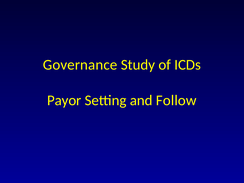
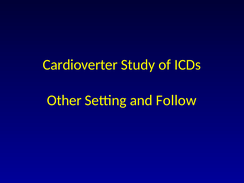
Governance: Governance -> Cardioverter
Payor: Payor -> Other
